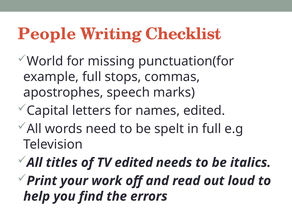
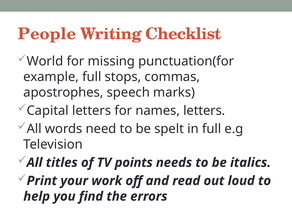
names edited: edited -> letters
TV edited: edited -> points
